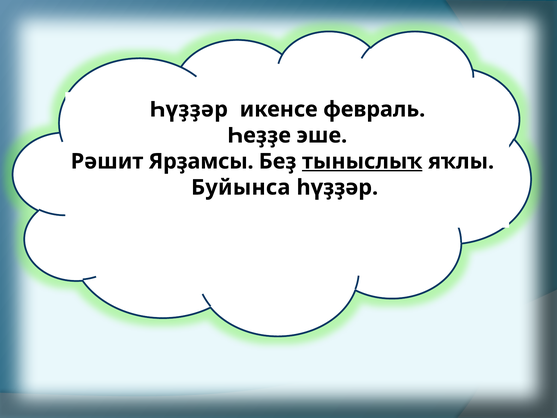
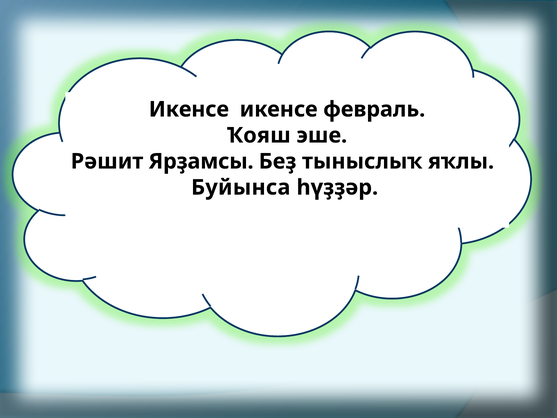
Һүҙҙәр at (189, 109): Һүҙҙәр -> Икенсе
Һеҙҙе: Һеҙҙе -> Ҡояш
тыныслыҡ underline: present -> none
